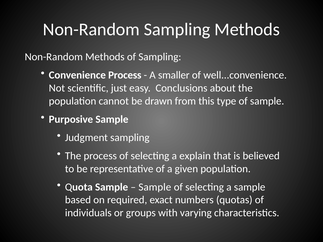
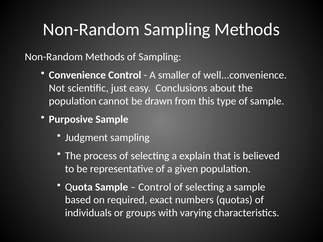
Convenience Process: Process -> Control
Sample at (155, 187): Sample -> Control
